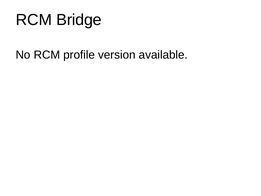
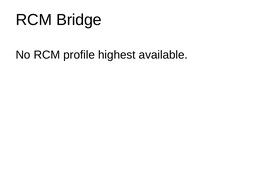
version: version -> highest
